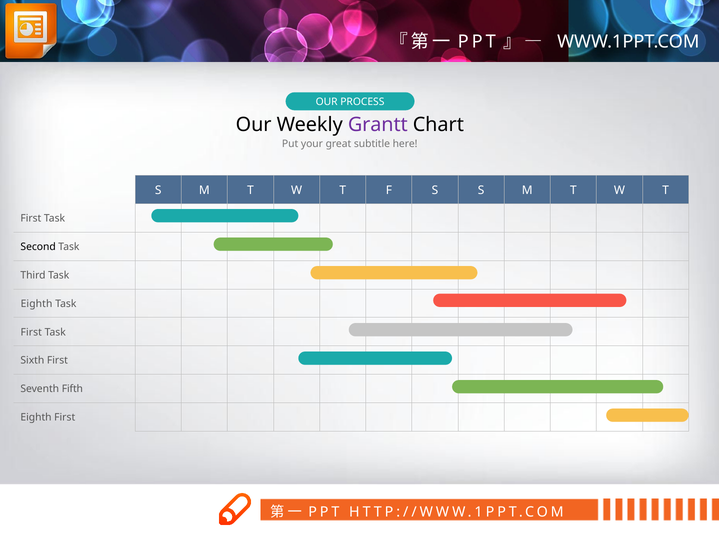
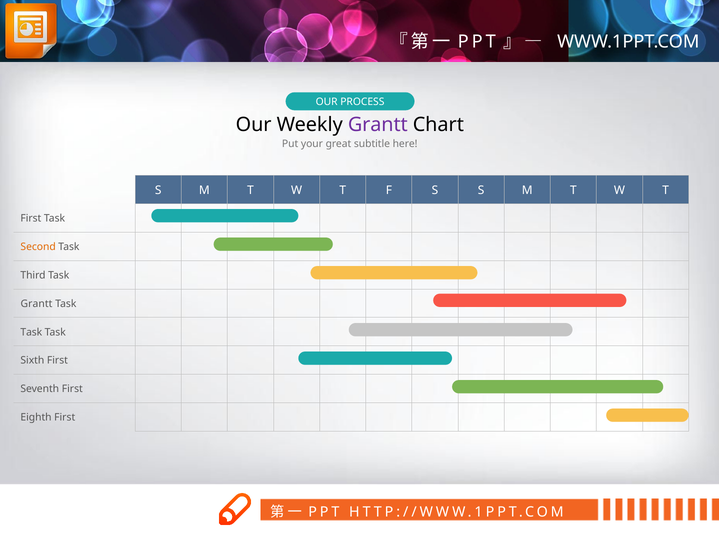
Second colour: black -> orange
Eighth at (37, 304): Eighth -> Grantt
First at (31, 332): First -> Task
Seventh Fifth: Fifth -> First
